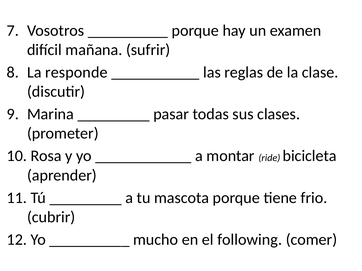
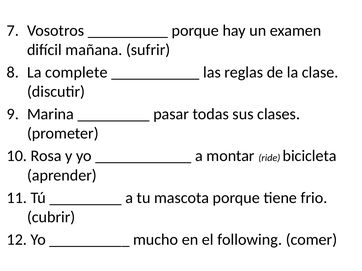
responde: responde -> complete
